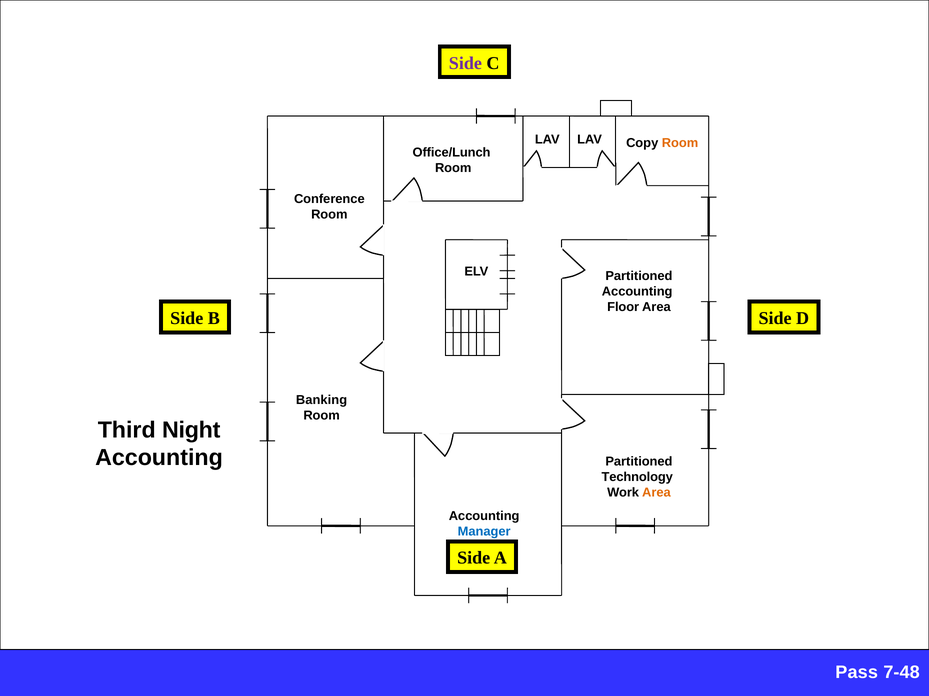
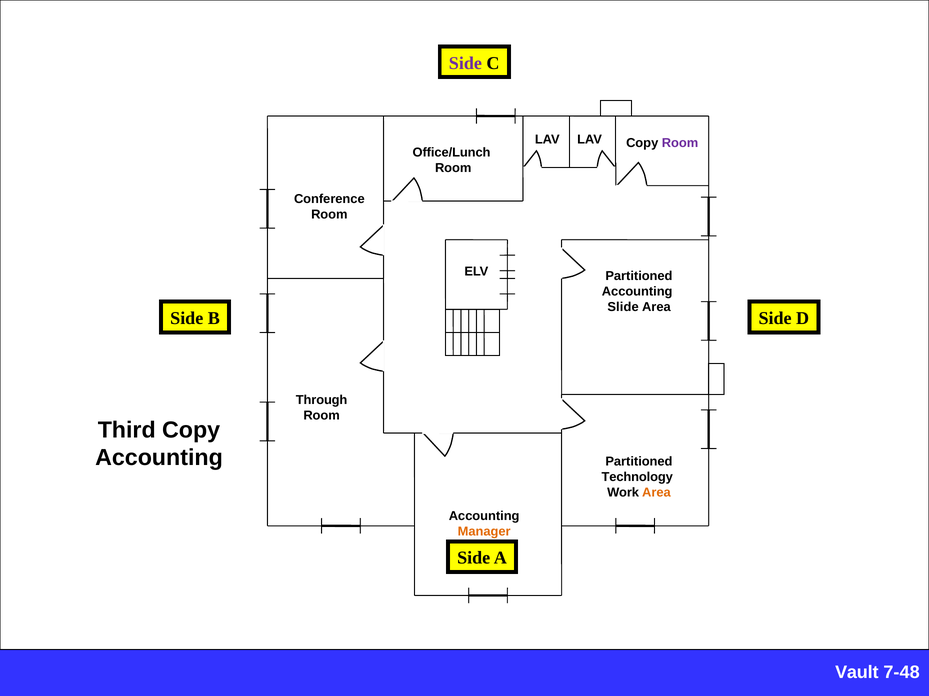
Room at (680, 143) colour: orange -> purple
Floor: Floor -> Slide
Banking: Banking -> Through
Third Night: Night -> Copy
Manager colour: blue -> orange
Pass: Pass -> Vault
